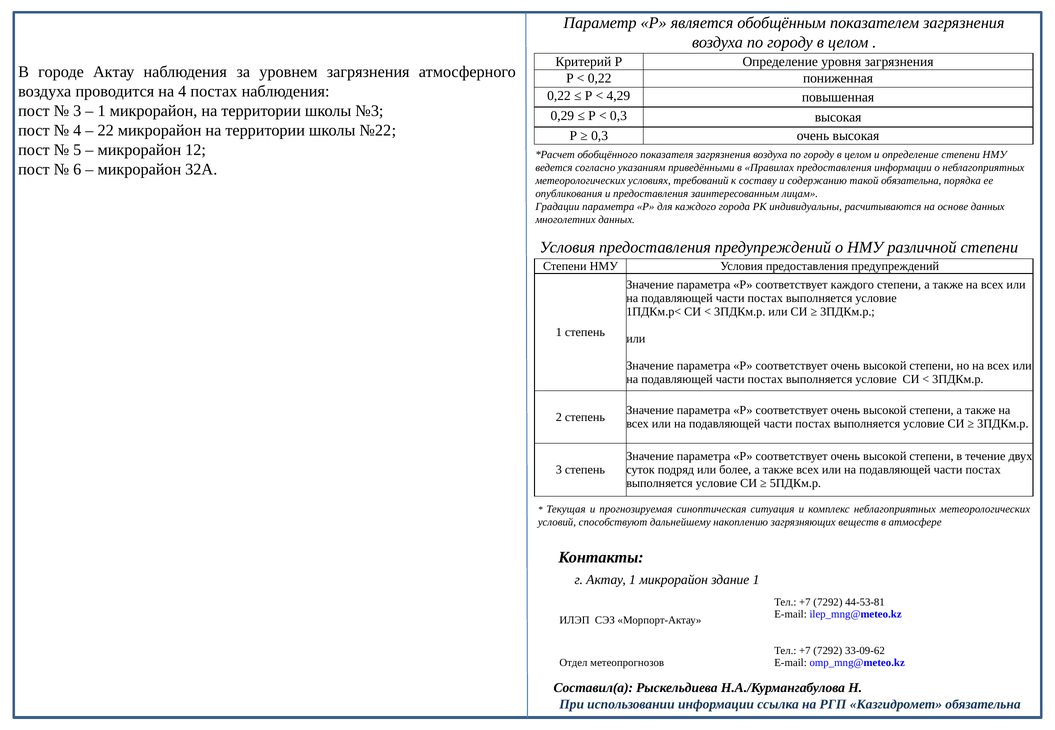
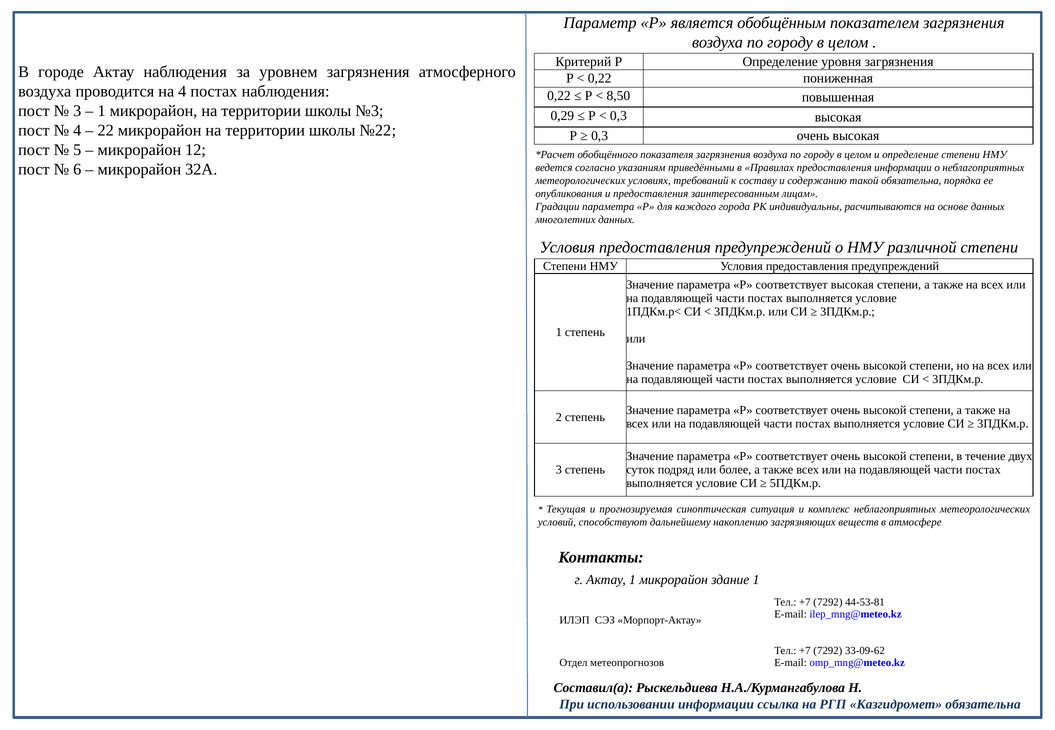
4,29: 4,29 -> 8,50
соответствует каждого: каждого -> высокая
